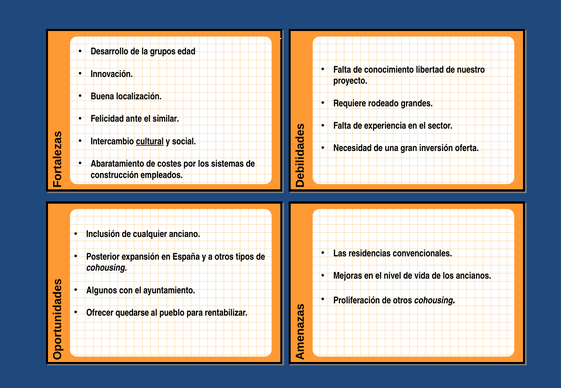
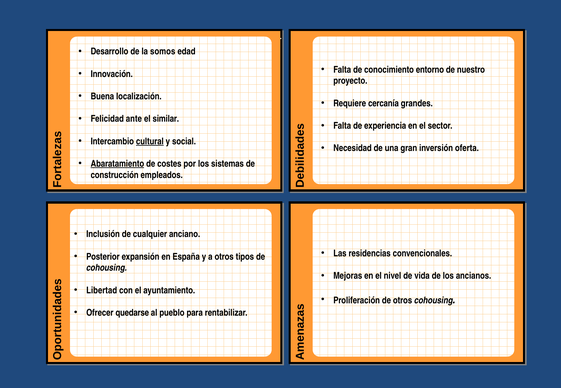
grupos: grupos -> somos
libertad: libertad -> entorno
rodeado: rodeado -> cercanía
Abaratamiento underline: none -> present
Algunos: Algunos -> Libertad
